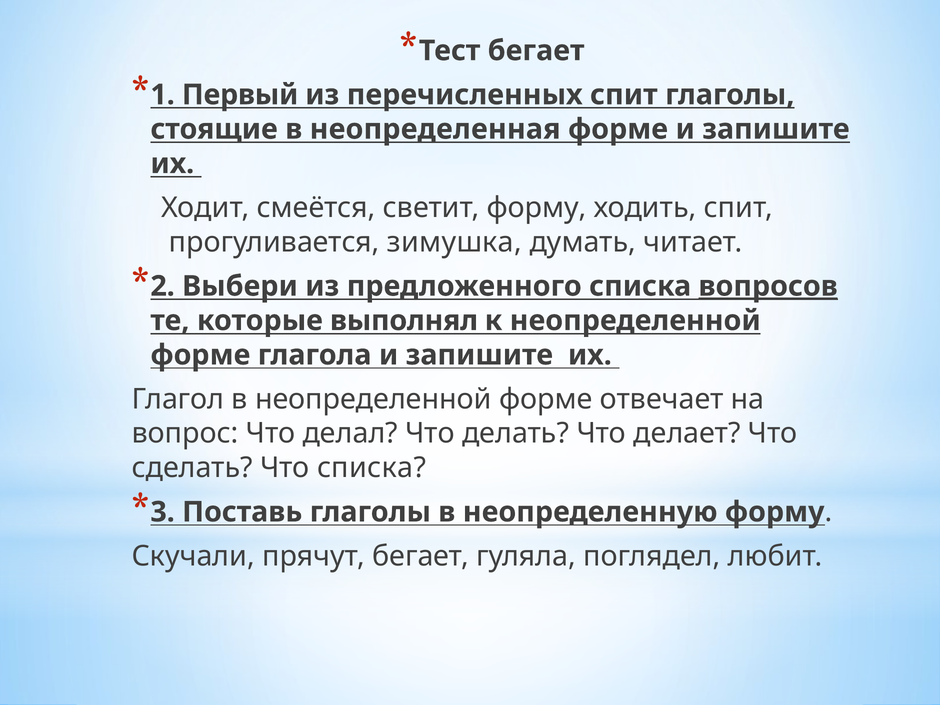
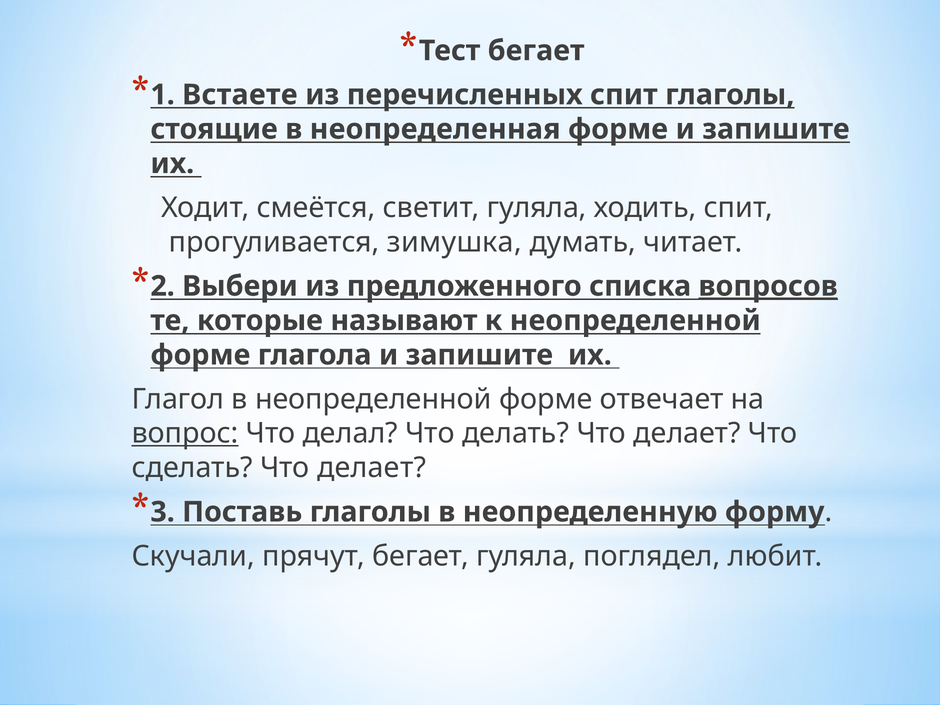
Первый: Первый -> Встаете
светит форму: форму -> гуляла
выполнял: выполнял -> называют
вопрос underline: none -> present
сделать Что списка: списка -> делает
